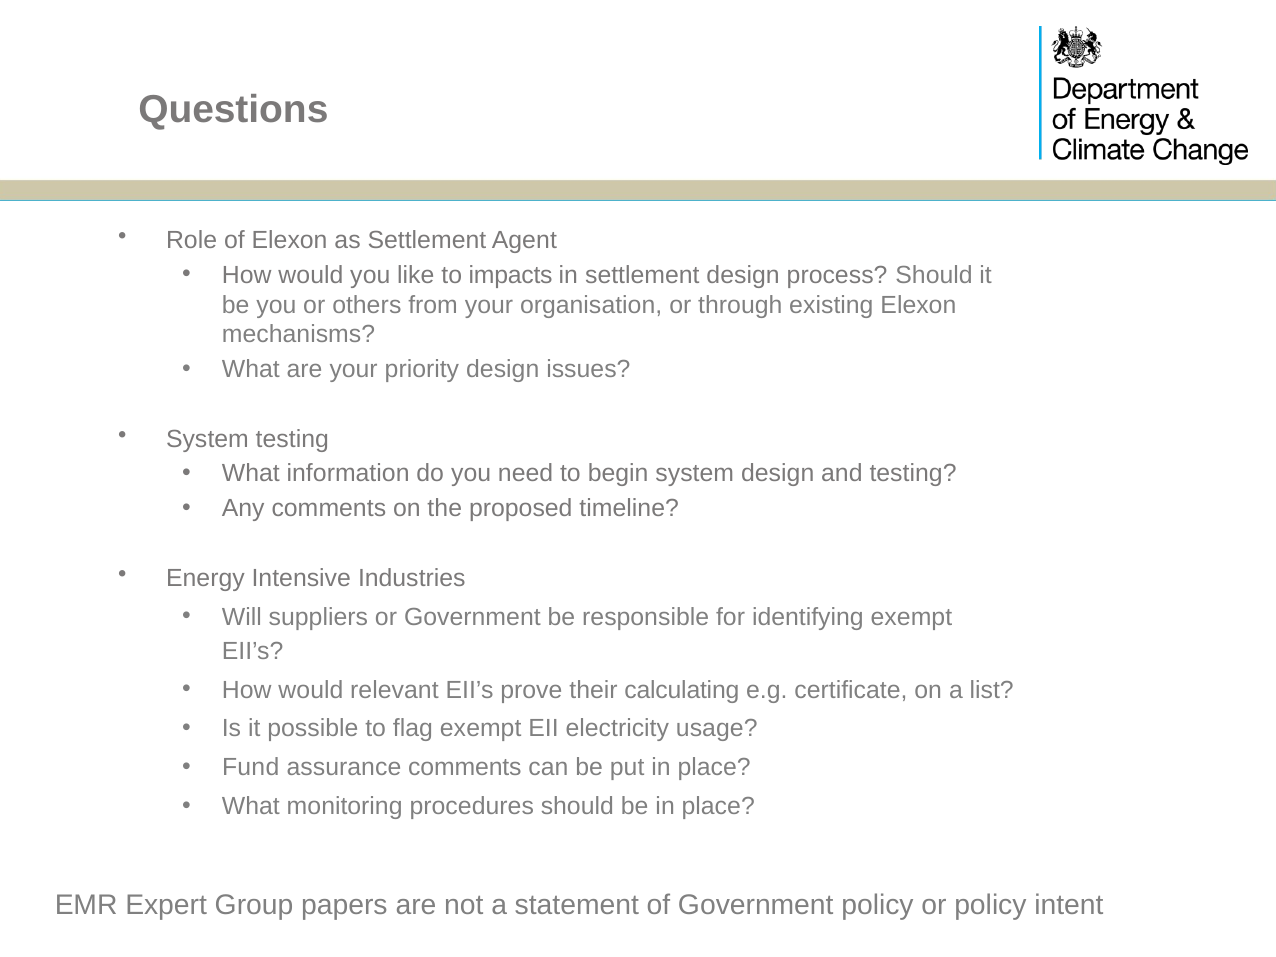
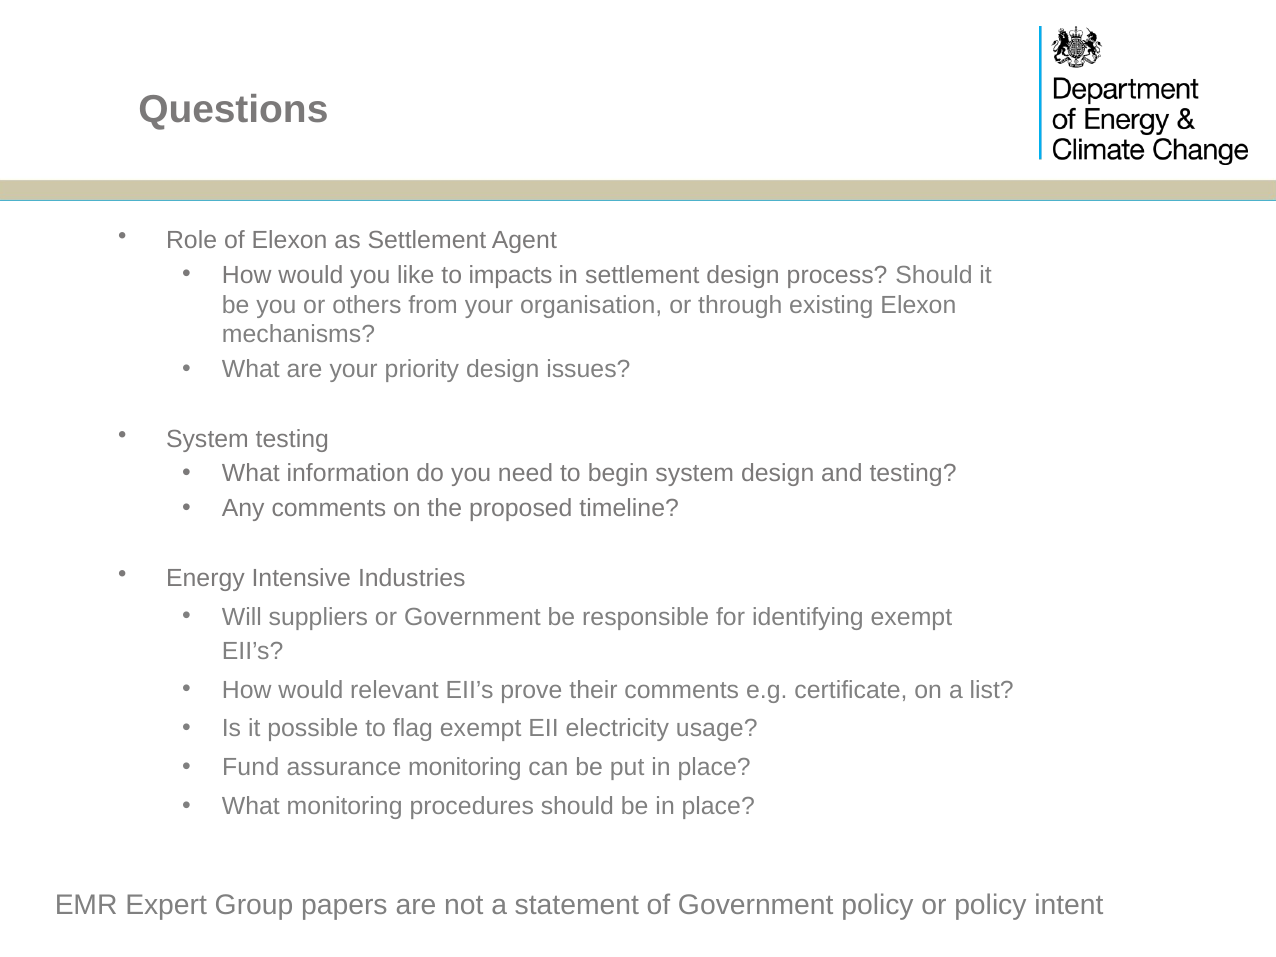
their calculating: calculating -> comments
assurance comments: comments -> monitoring
